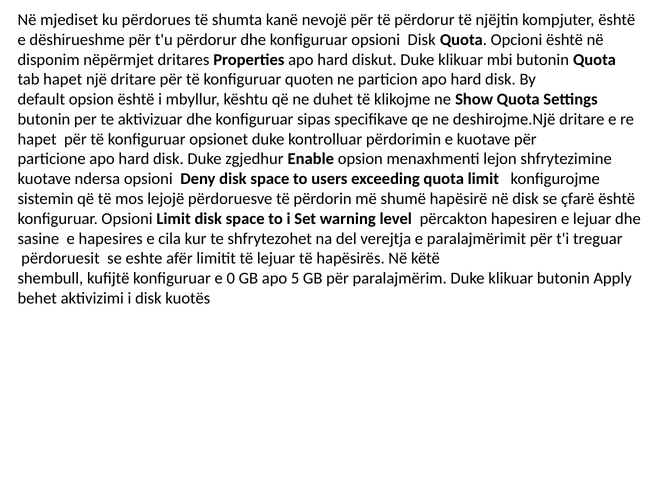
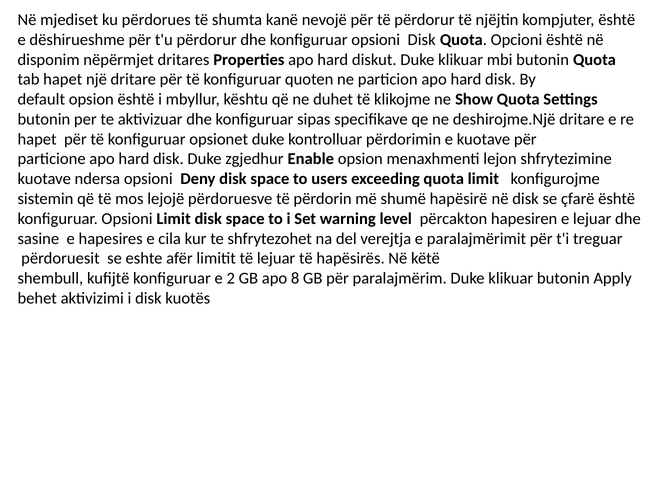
0: 0 -> 2
5: 5 -> 8
